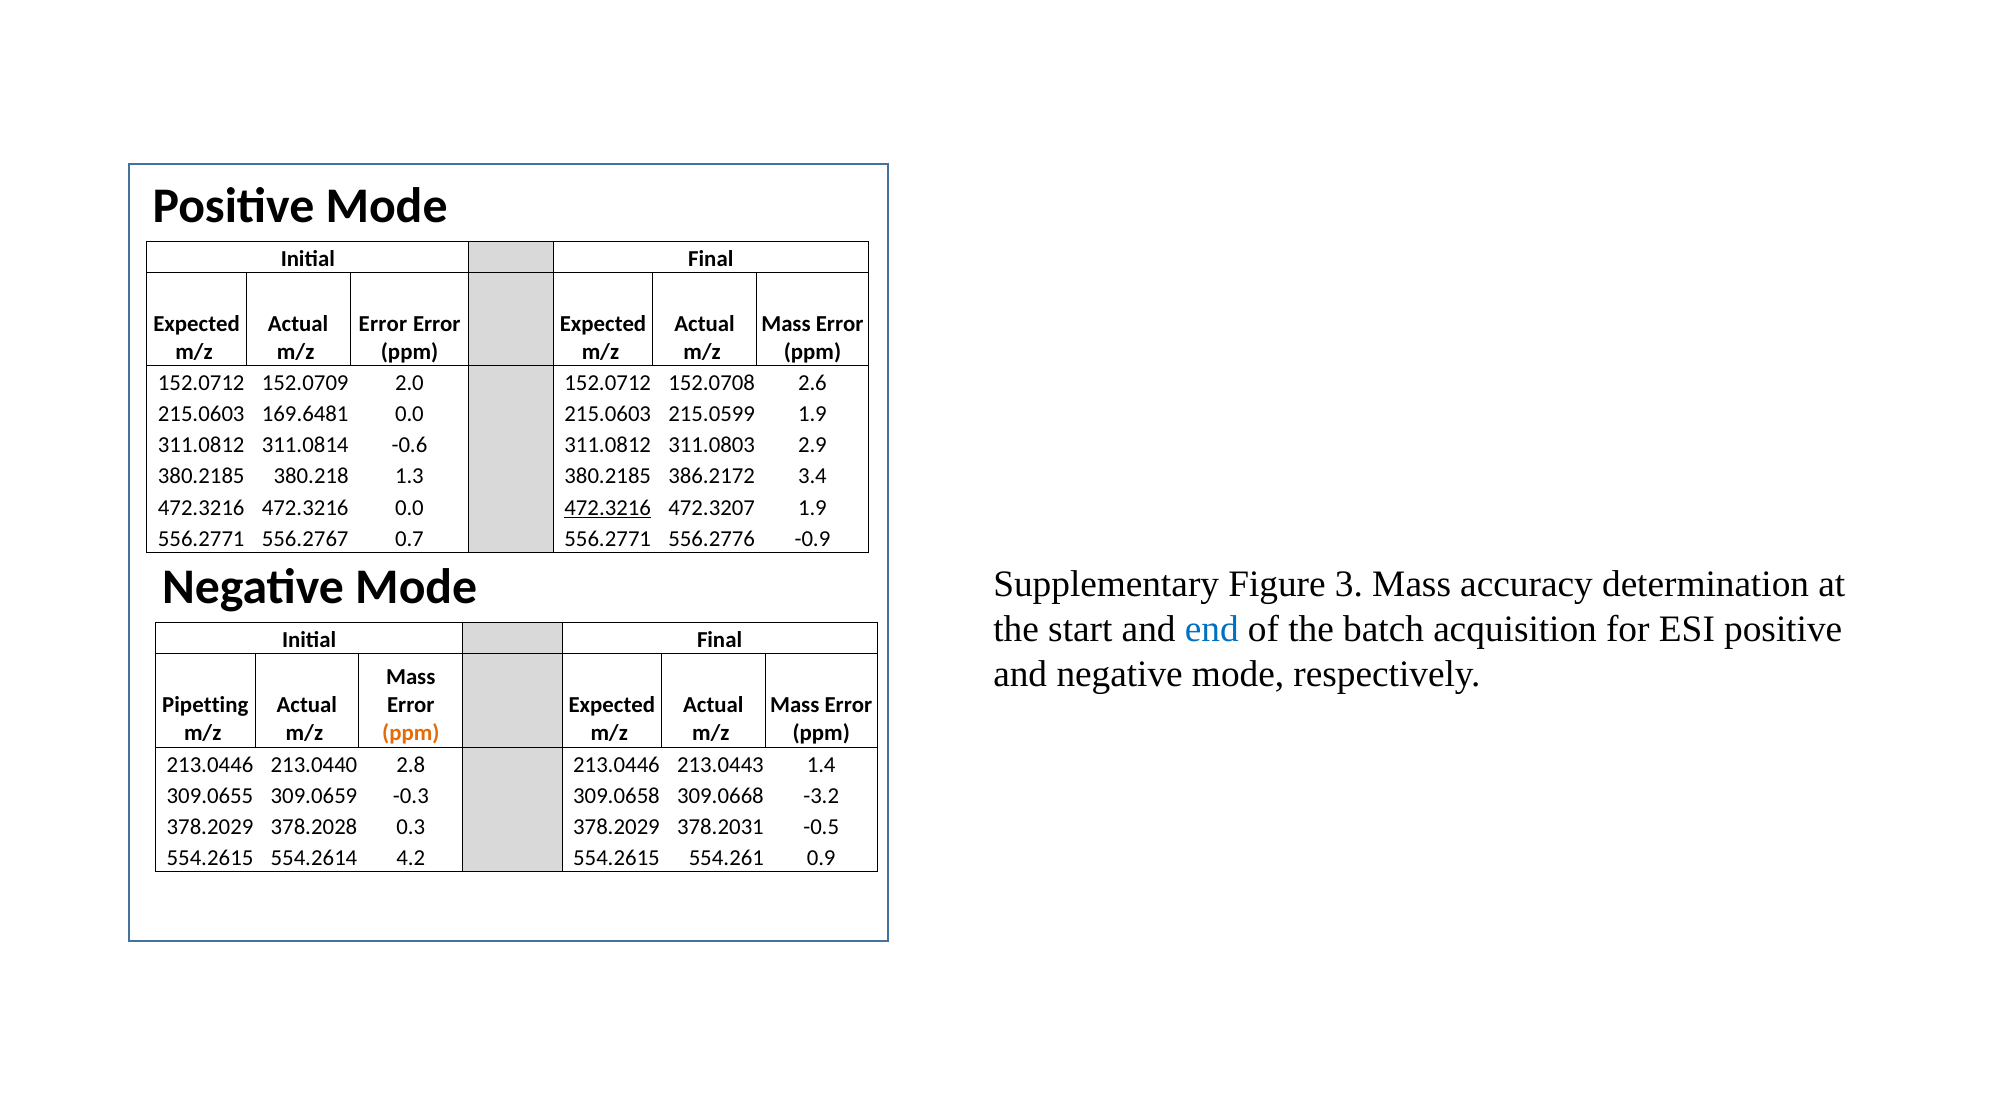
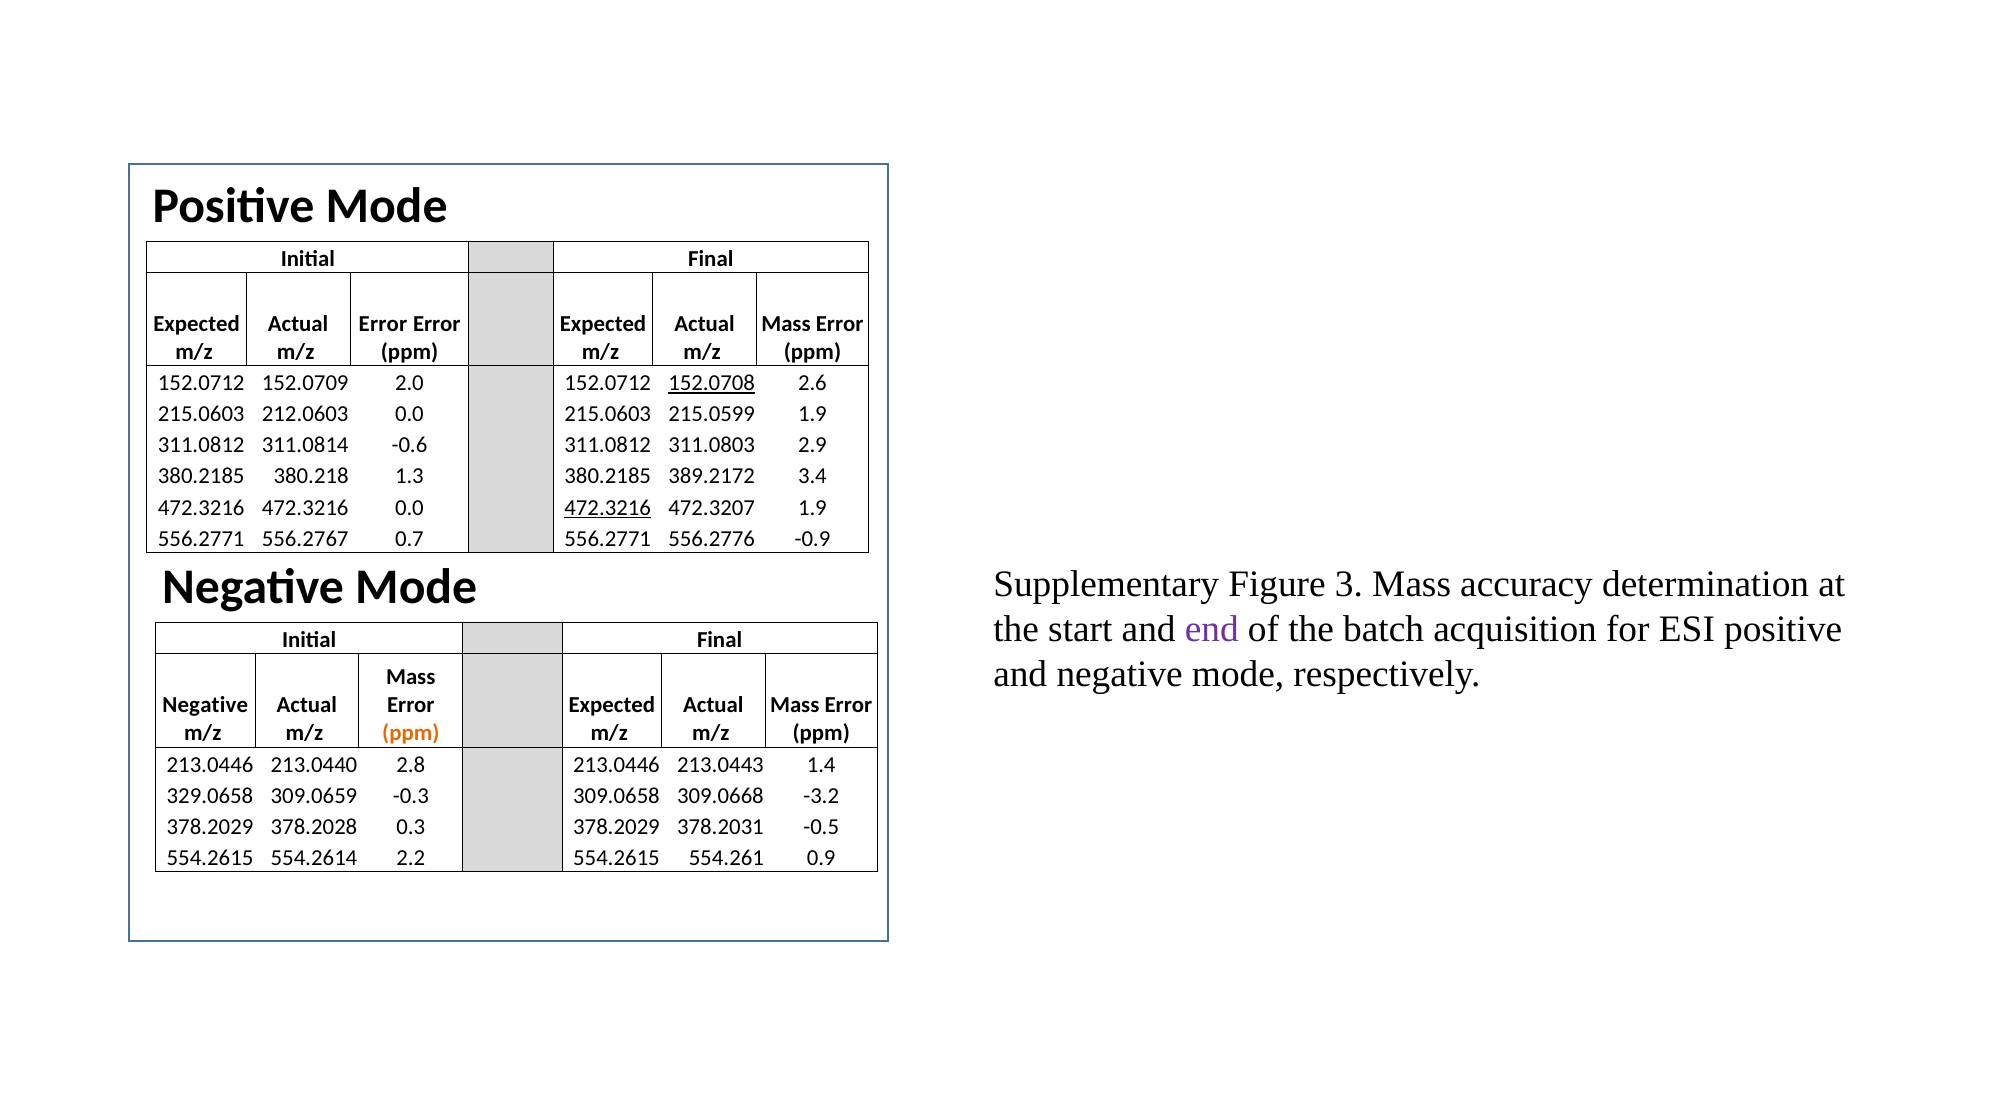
152.0708 underline: none -> present
169.6481: 169.6481 -> 212.0603
386.2172: 386.2172 -> 389.2172
end colour: blue -> purple
Pipetting at (205, 705): Pipetting -> Negative
309.0655: 309.0655 -> 329.0658
4.2: 4.2 -> 2.2
